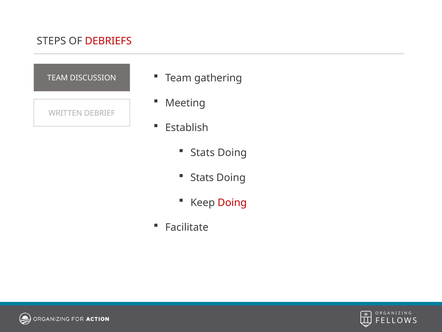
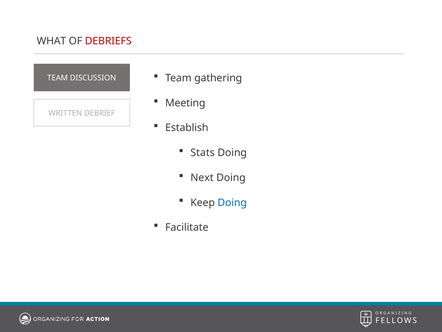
STEPS: STEPS -> WHAT
Stats at (202, 177): Stats -> Next
Doing at (232, 202) colour: red -> blue
